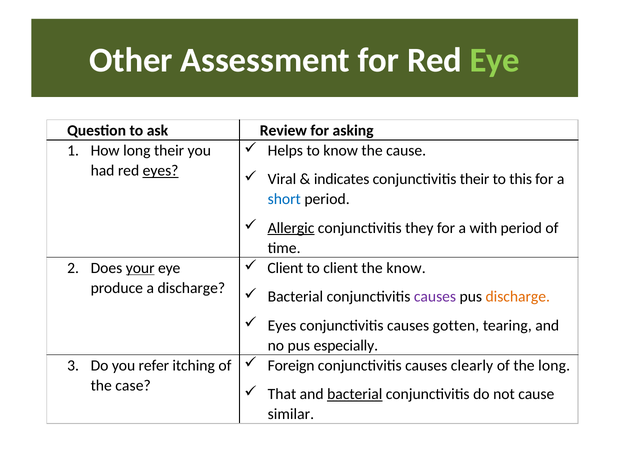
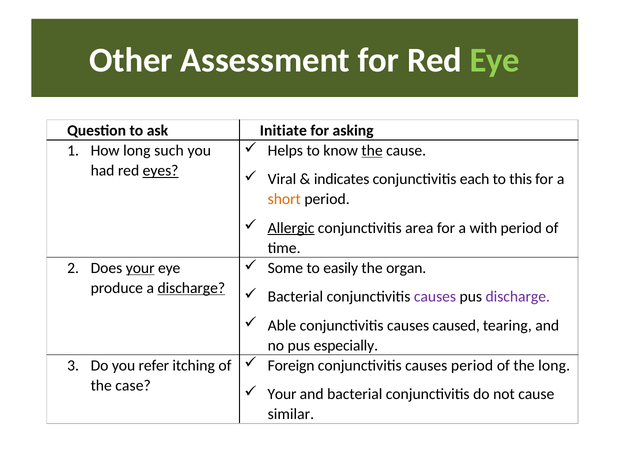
Review: Review -> Initiate
the at (372, 150) underline: none -> present
long their: their -> such
conjunctivitis their: their -> each
short colour: blue -> orange
they: they -> area
Client at (285, 268): Client -> Some
to client: client -> easily
the know: know -> organ
discharge at (191, 288) underline: none -> present
discharge at (518, 297) colour: orange -> purple
Eyes at (282, 325): Eyes -> Able
gotten: gotten -> caused
causes clearly: clearly -> period
That at (282, 394): That -> Your
bacterial at (355, 394) underline: present -> none
